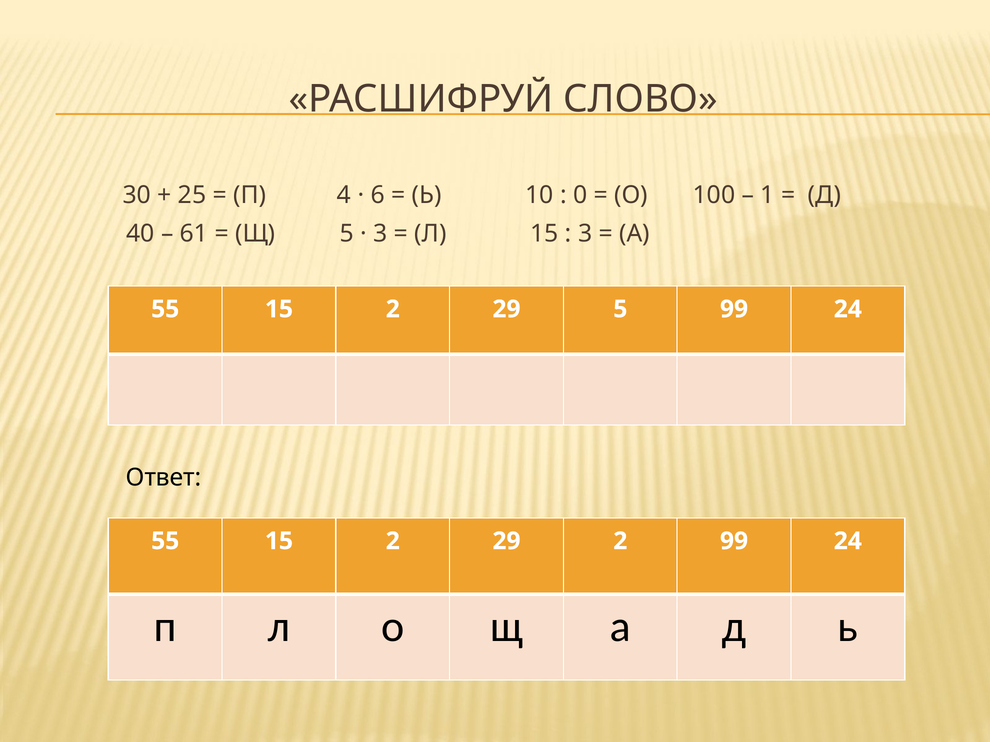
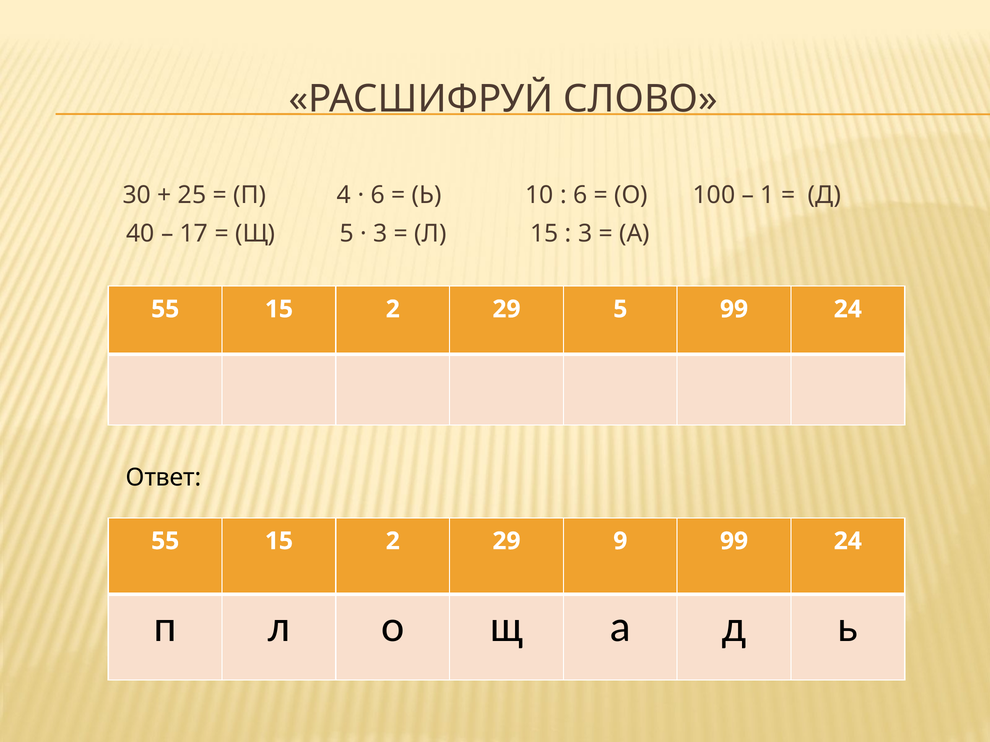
0 at (580, 195): 0 -> 6
61: 61 -> 17
29 2: 2 -> 9
